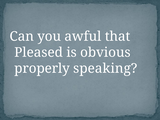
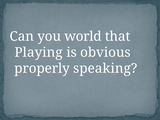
awful: awful -> world
Pleased: Pleased -> Playing
